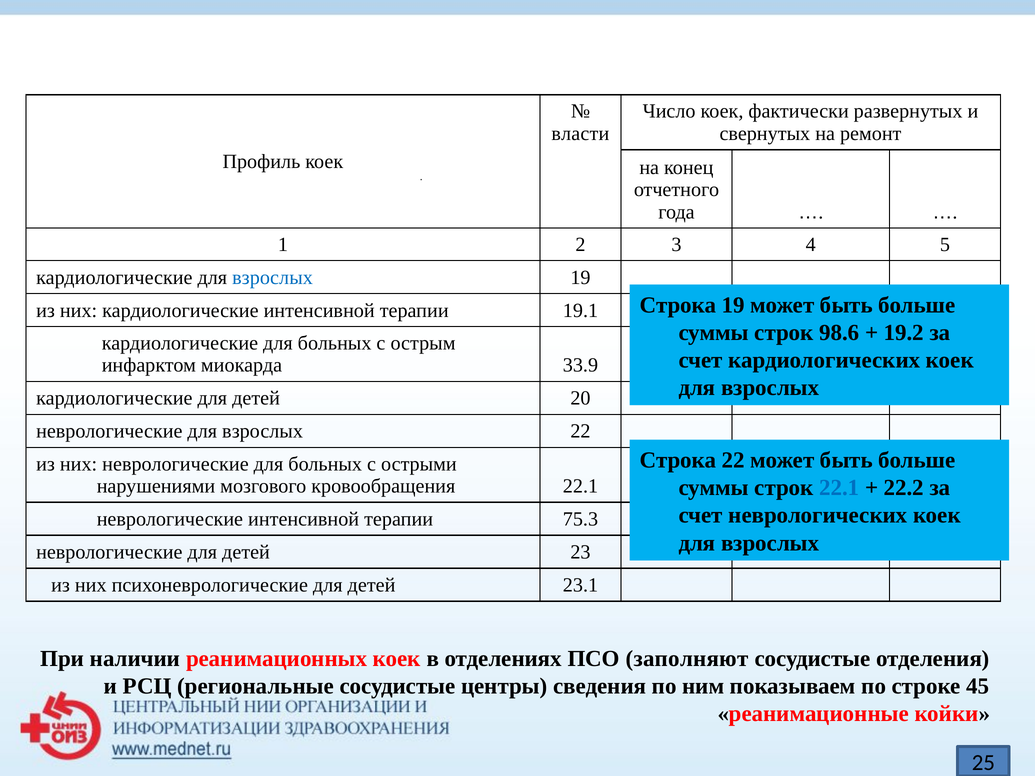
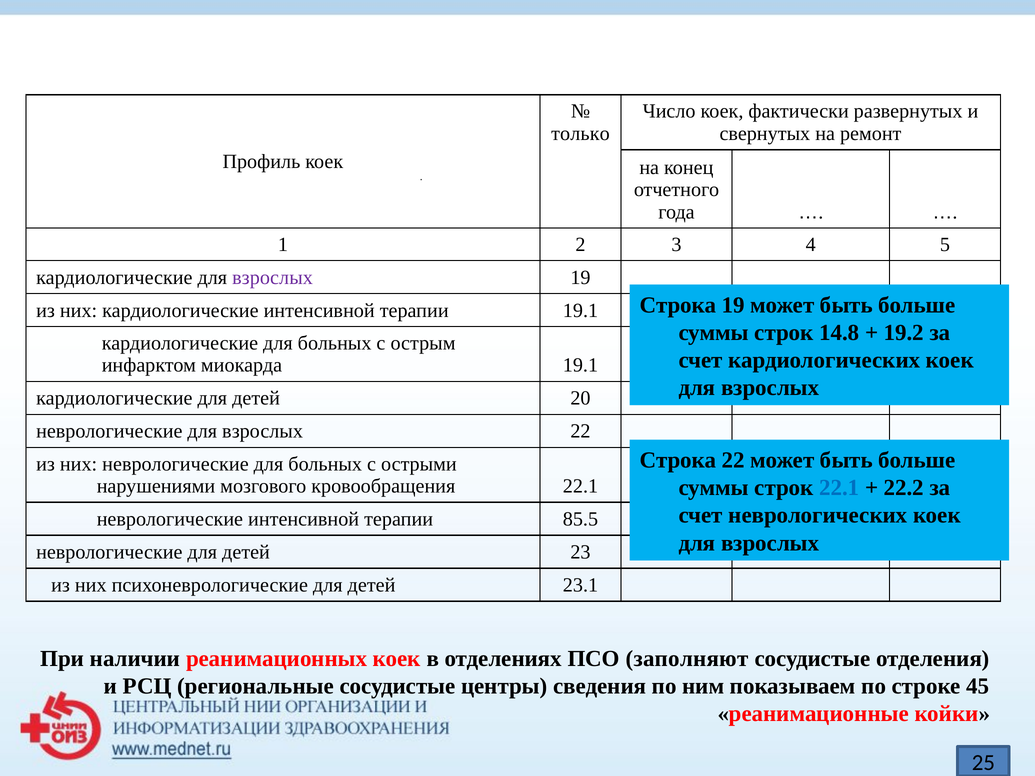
власти: власти -> только
взрослых at (273, 278) colour: blue -> purple
98.6: 98.6 -> 14.8
миокарда 33.9: 33.9 -> 19.1
75.3: 75.3 -> 85.5
